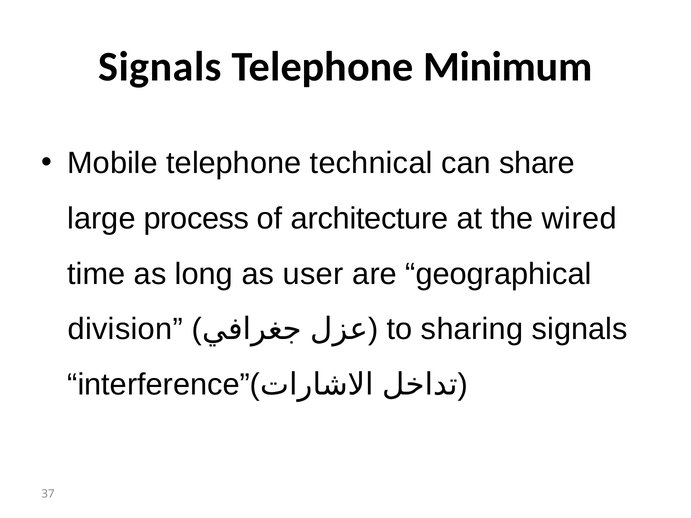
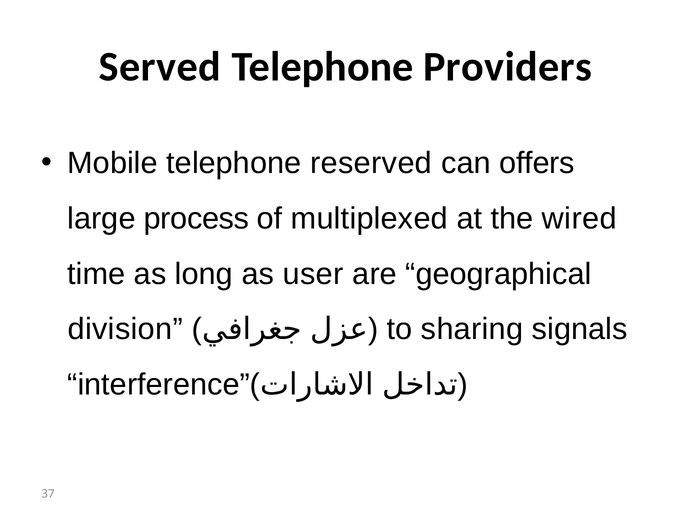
Signals at (160, 67): Signals -> Served
Minimum: Minimum -> Providers
technical: technical -> reserved
share: share -> offers
architecture: architecture -> multiplexed
